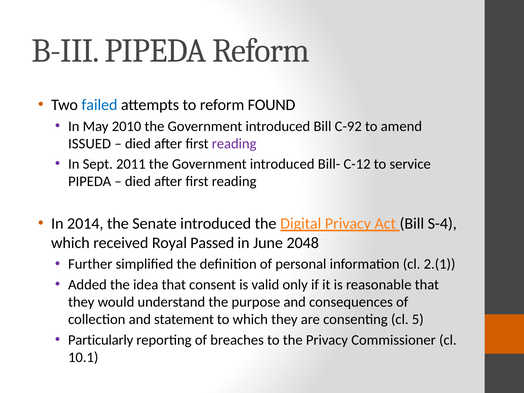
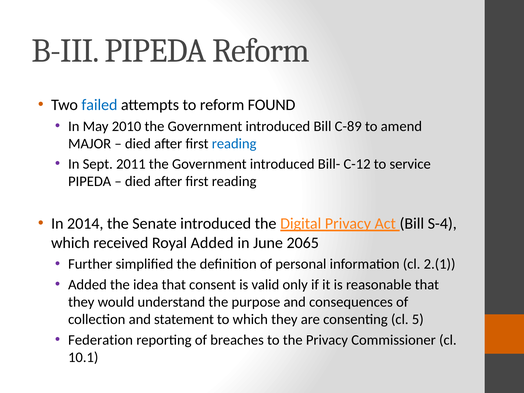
C-92: C-92 -> C-89
ISSUED: ISSUED -> MAJOR
reading at (234, 144) colour: purple -> blue
Royal Passed: Passed -> Added
2048: 2048 -> 2065
Particularly: Particularly -> Federation
